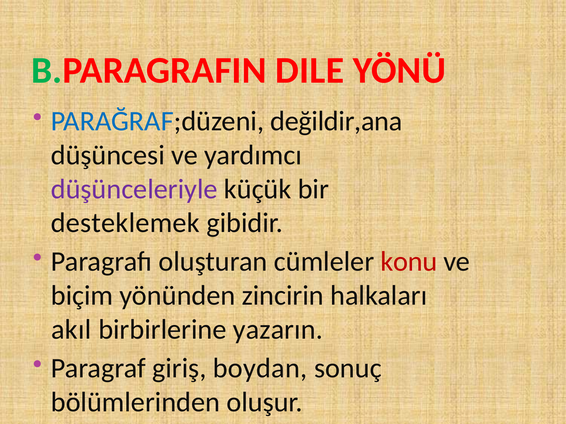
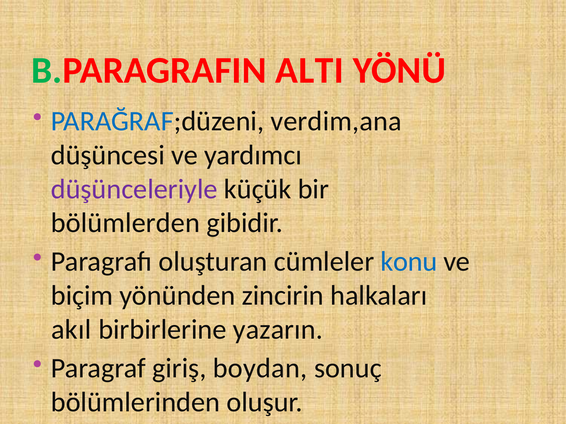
DILE: DILE -> ALTI
değildir,ana: değildir,ana -> verdim,ana
desteklemek: desteklemek -> bölümlerden
konu colour: red -> blue
